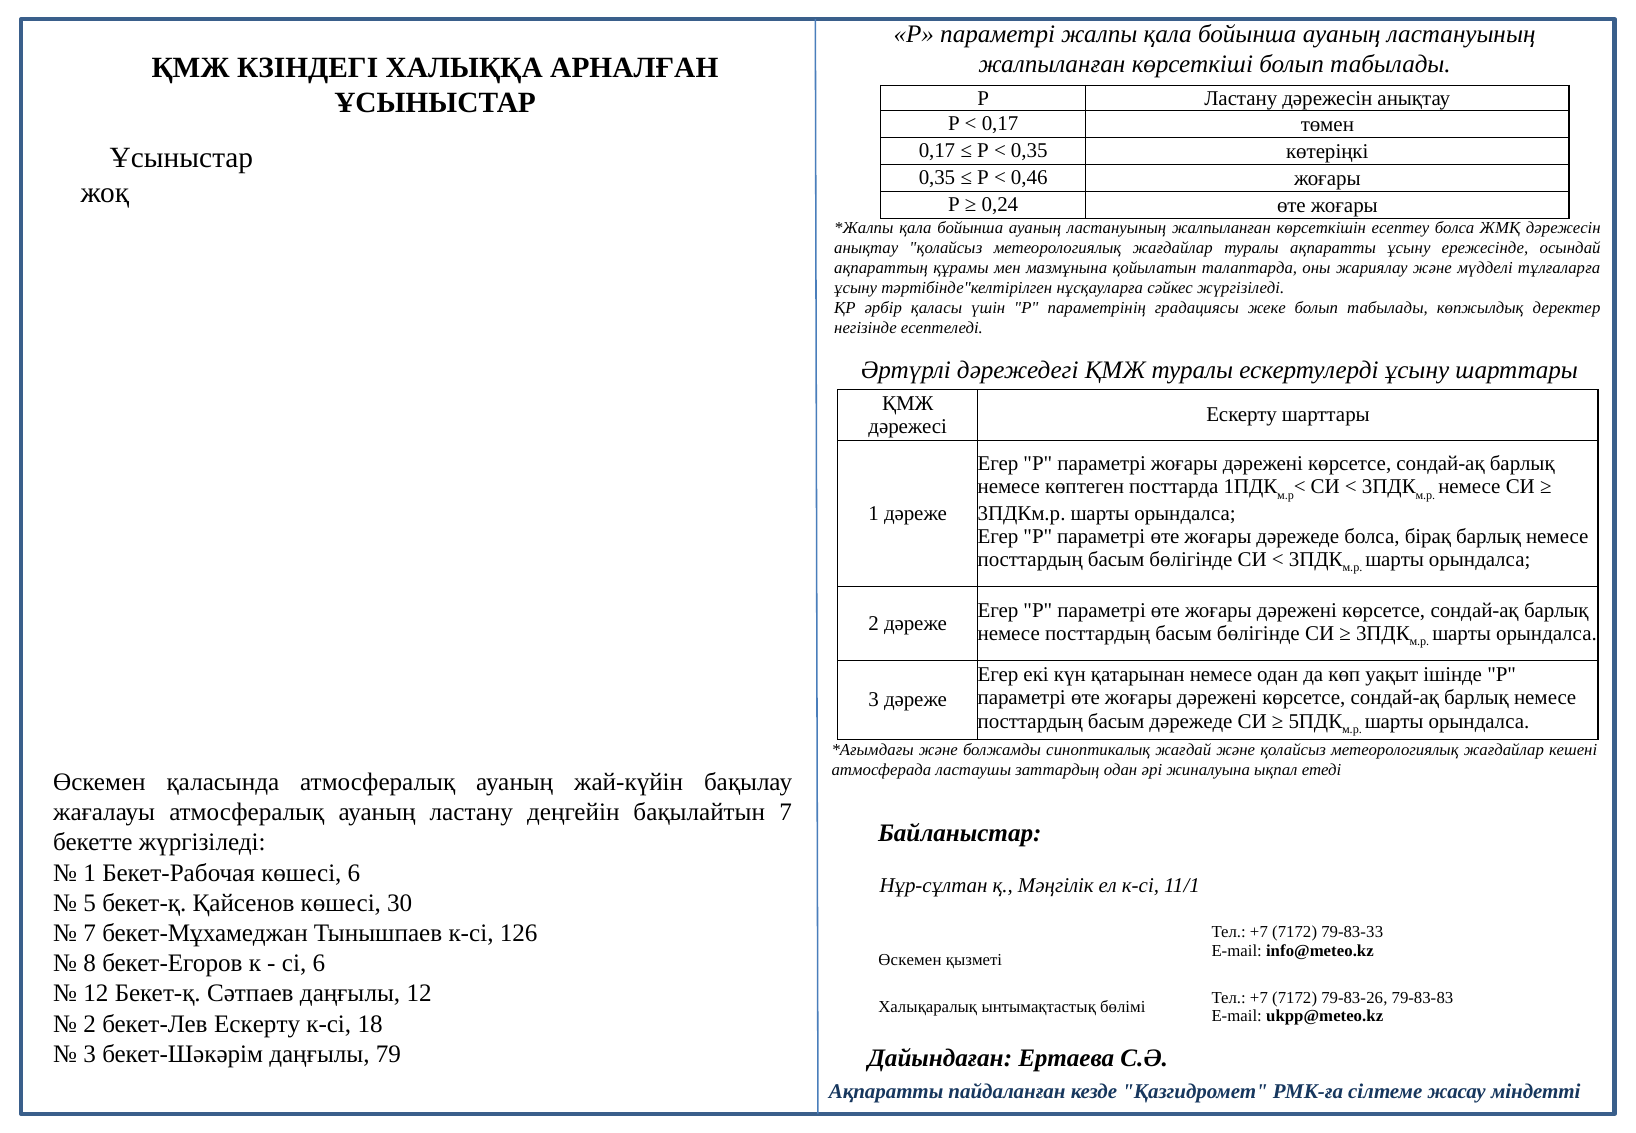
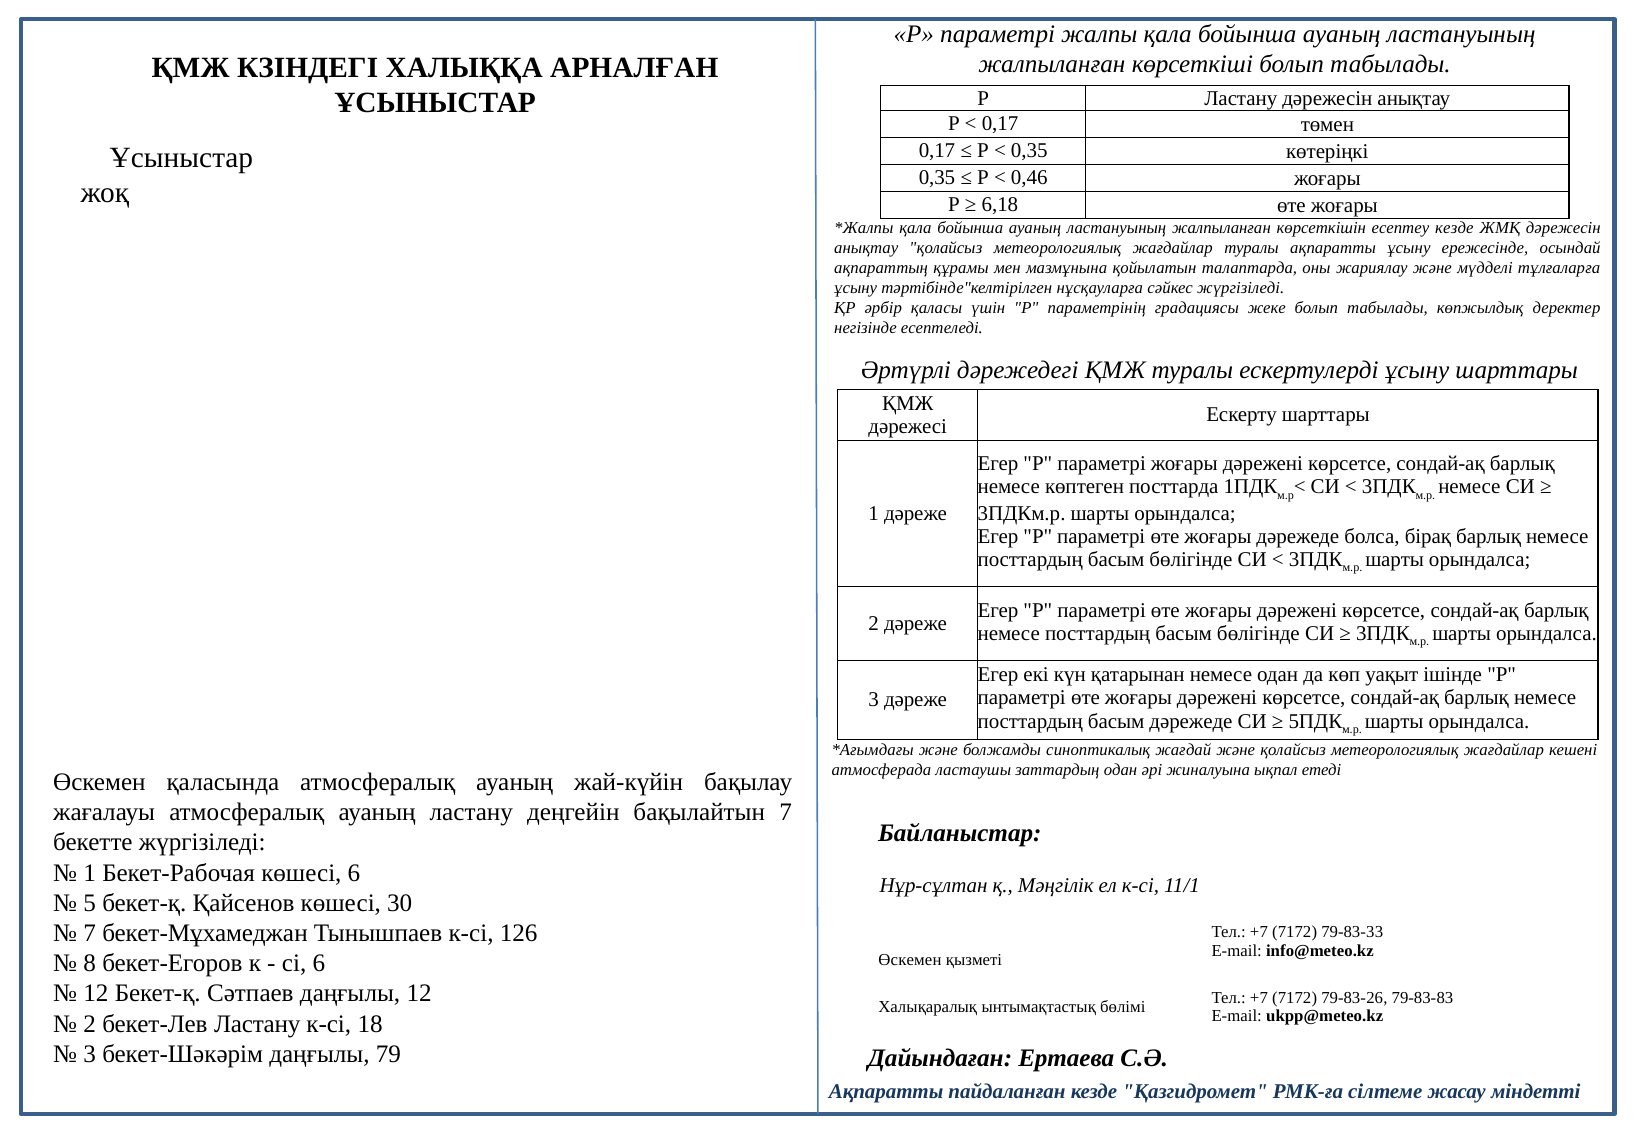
0,24: 0,24 -> 6,18
есептеу болса: болса -> кезде
бекет-Лев Ескерту: Ескерту -> Ластану
